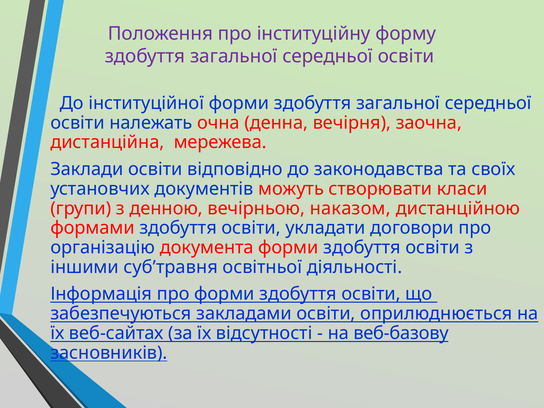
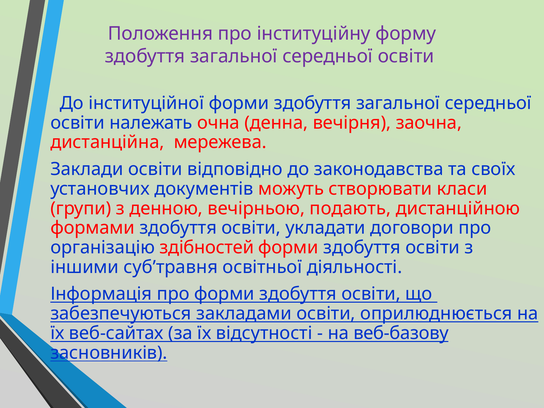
наказом: наказом -> подають
документа: документа -> здібностей
